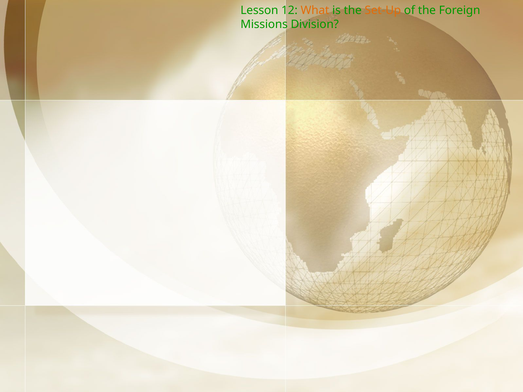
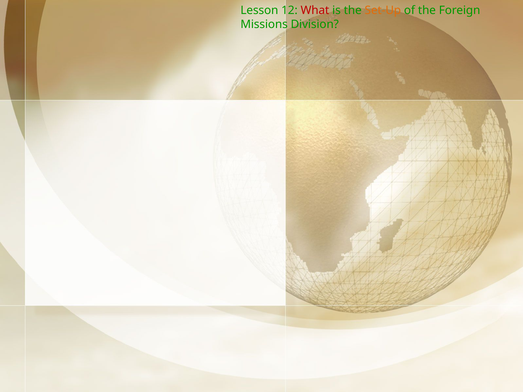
What colour: orange -> red
